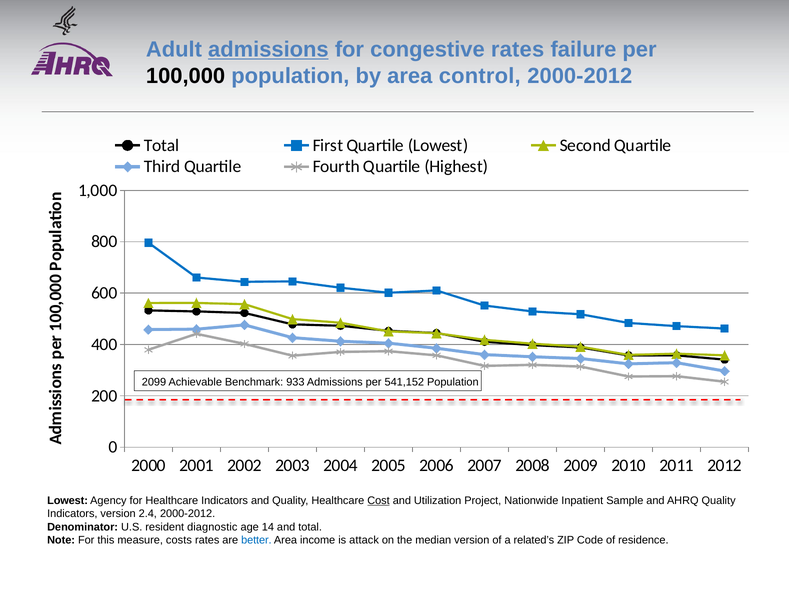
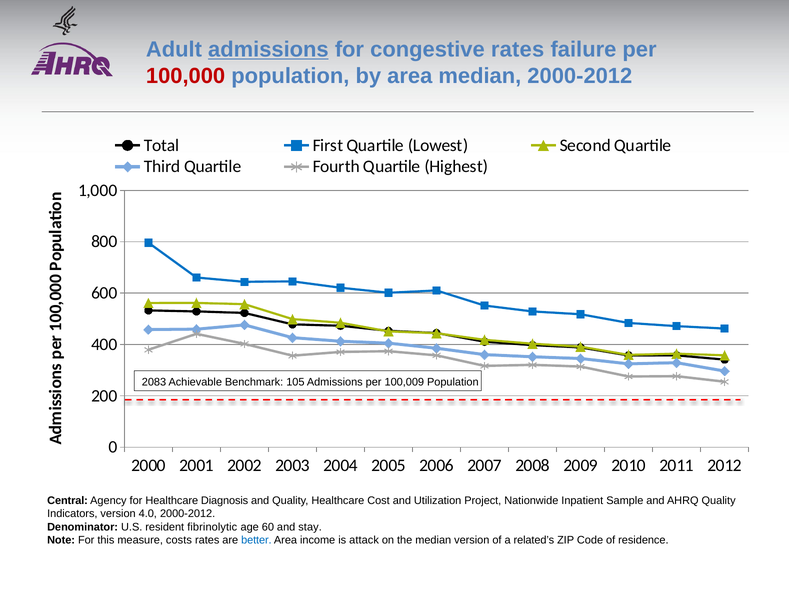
100,000 colour: black -> red
area control: control -> median
2099: 2099 -> 2083
933: 933 -> 105
541,152: 541,152 -> 100,009
Lowest at (68, 500): Lowest -> Central
Healthcare Indicators: Indicators -> Diagnosis
Cost underline: present -> none
2.4: 2.4 -> 4.0
diagnostic: diagnostic -> fibrinolytic
14: 14 -> 60
and total: total -> stay
